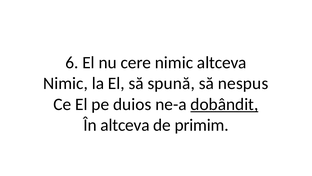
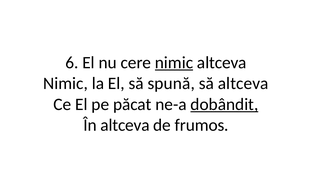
nimic at (174, 62) underline: none -> present
să nespus: nespus -> altceva
duios: duios -> păcat
primim: primim -> frumos
